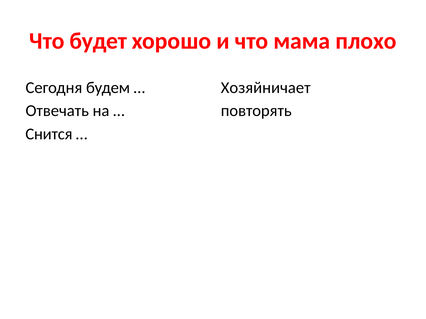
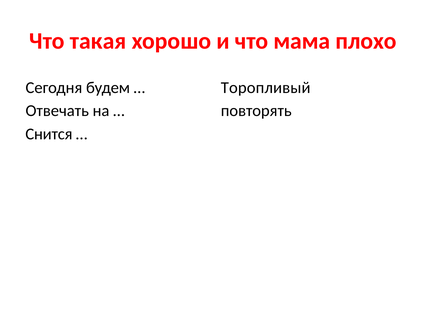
будет: будет -> такая
Хозяйничает: Хозяйничает -> Торопливый
